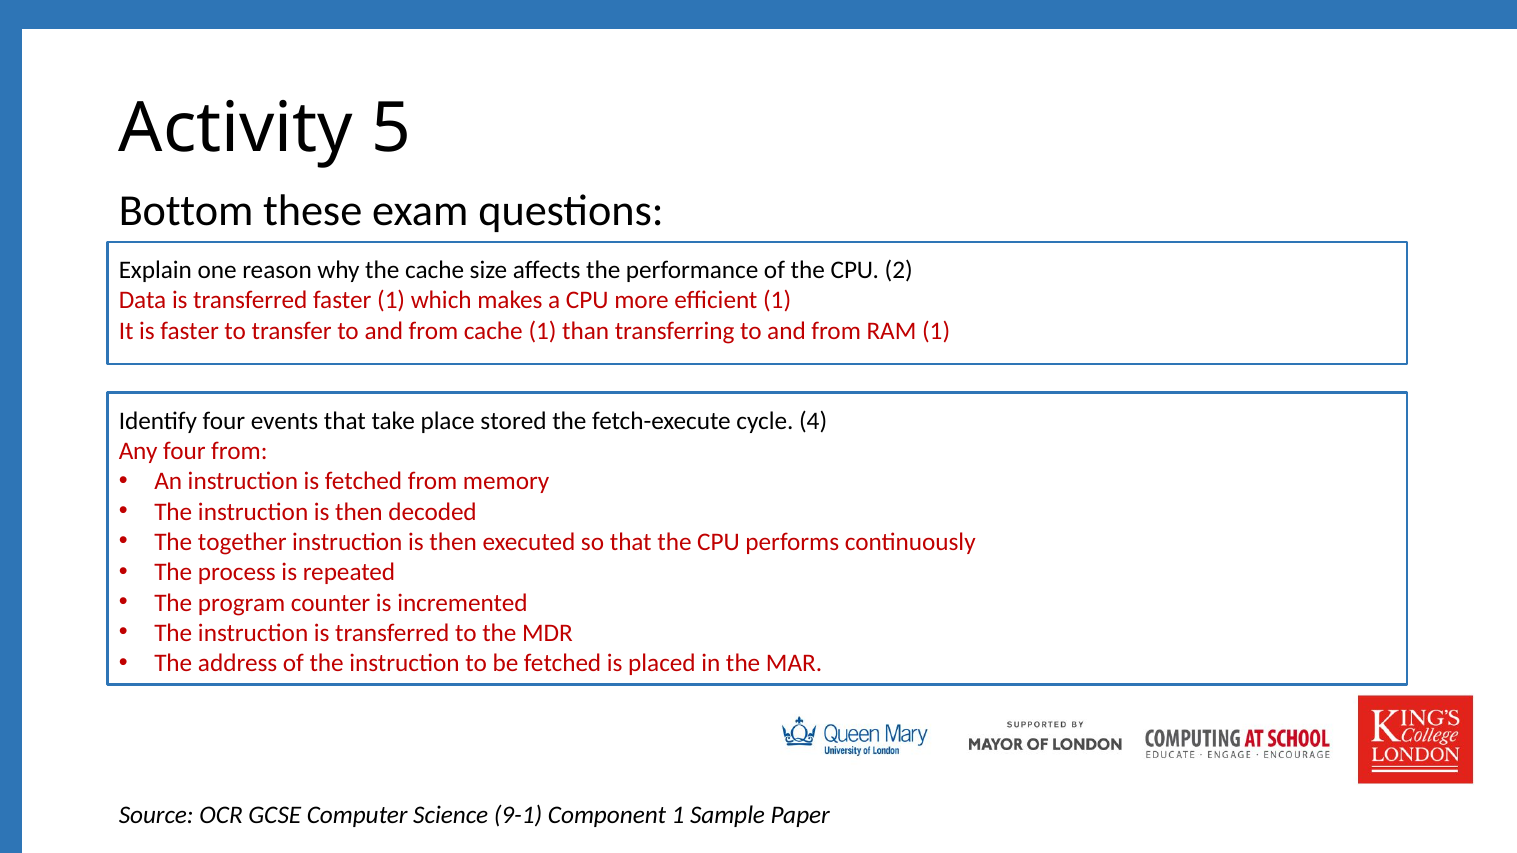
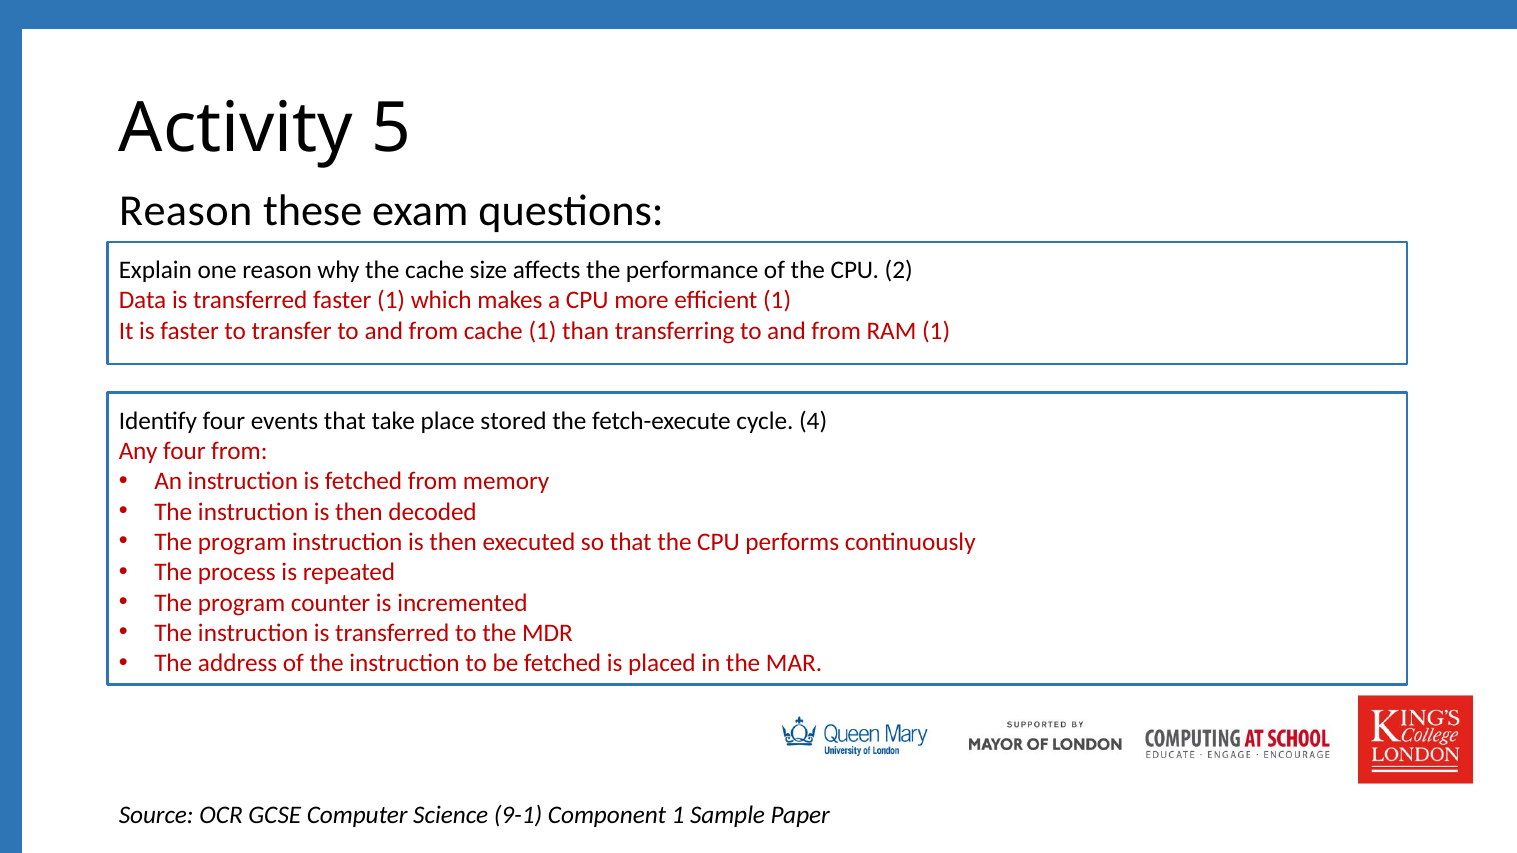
Bottom at (186, 211): Bottom -> Reason
together at (242, 542): together -> program
